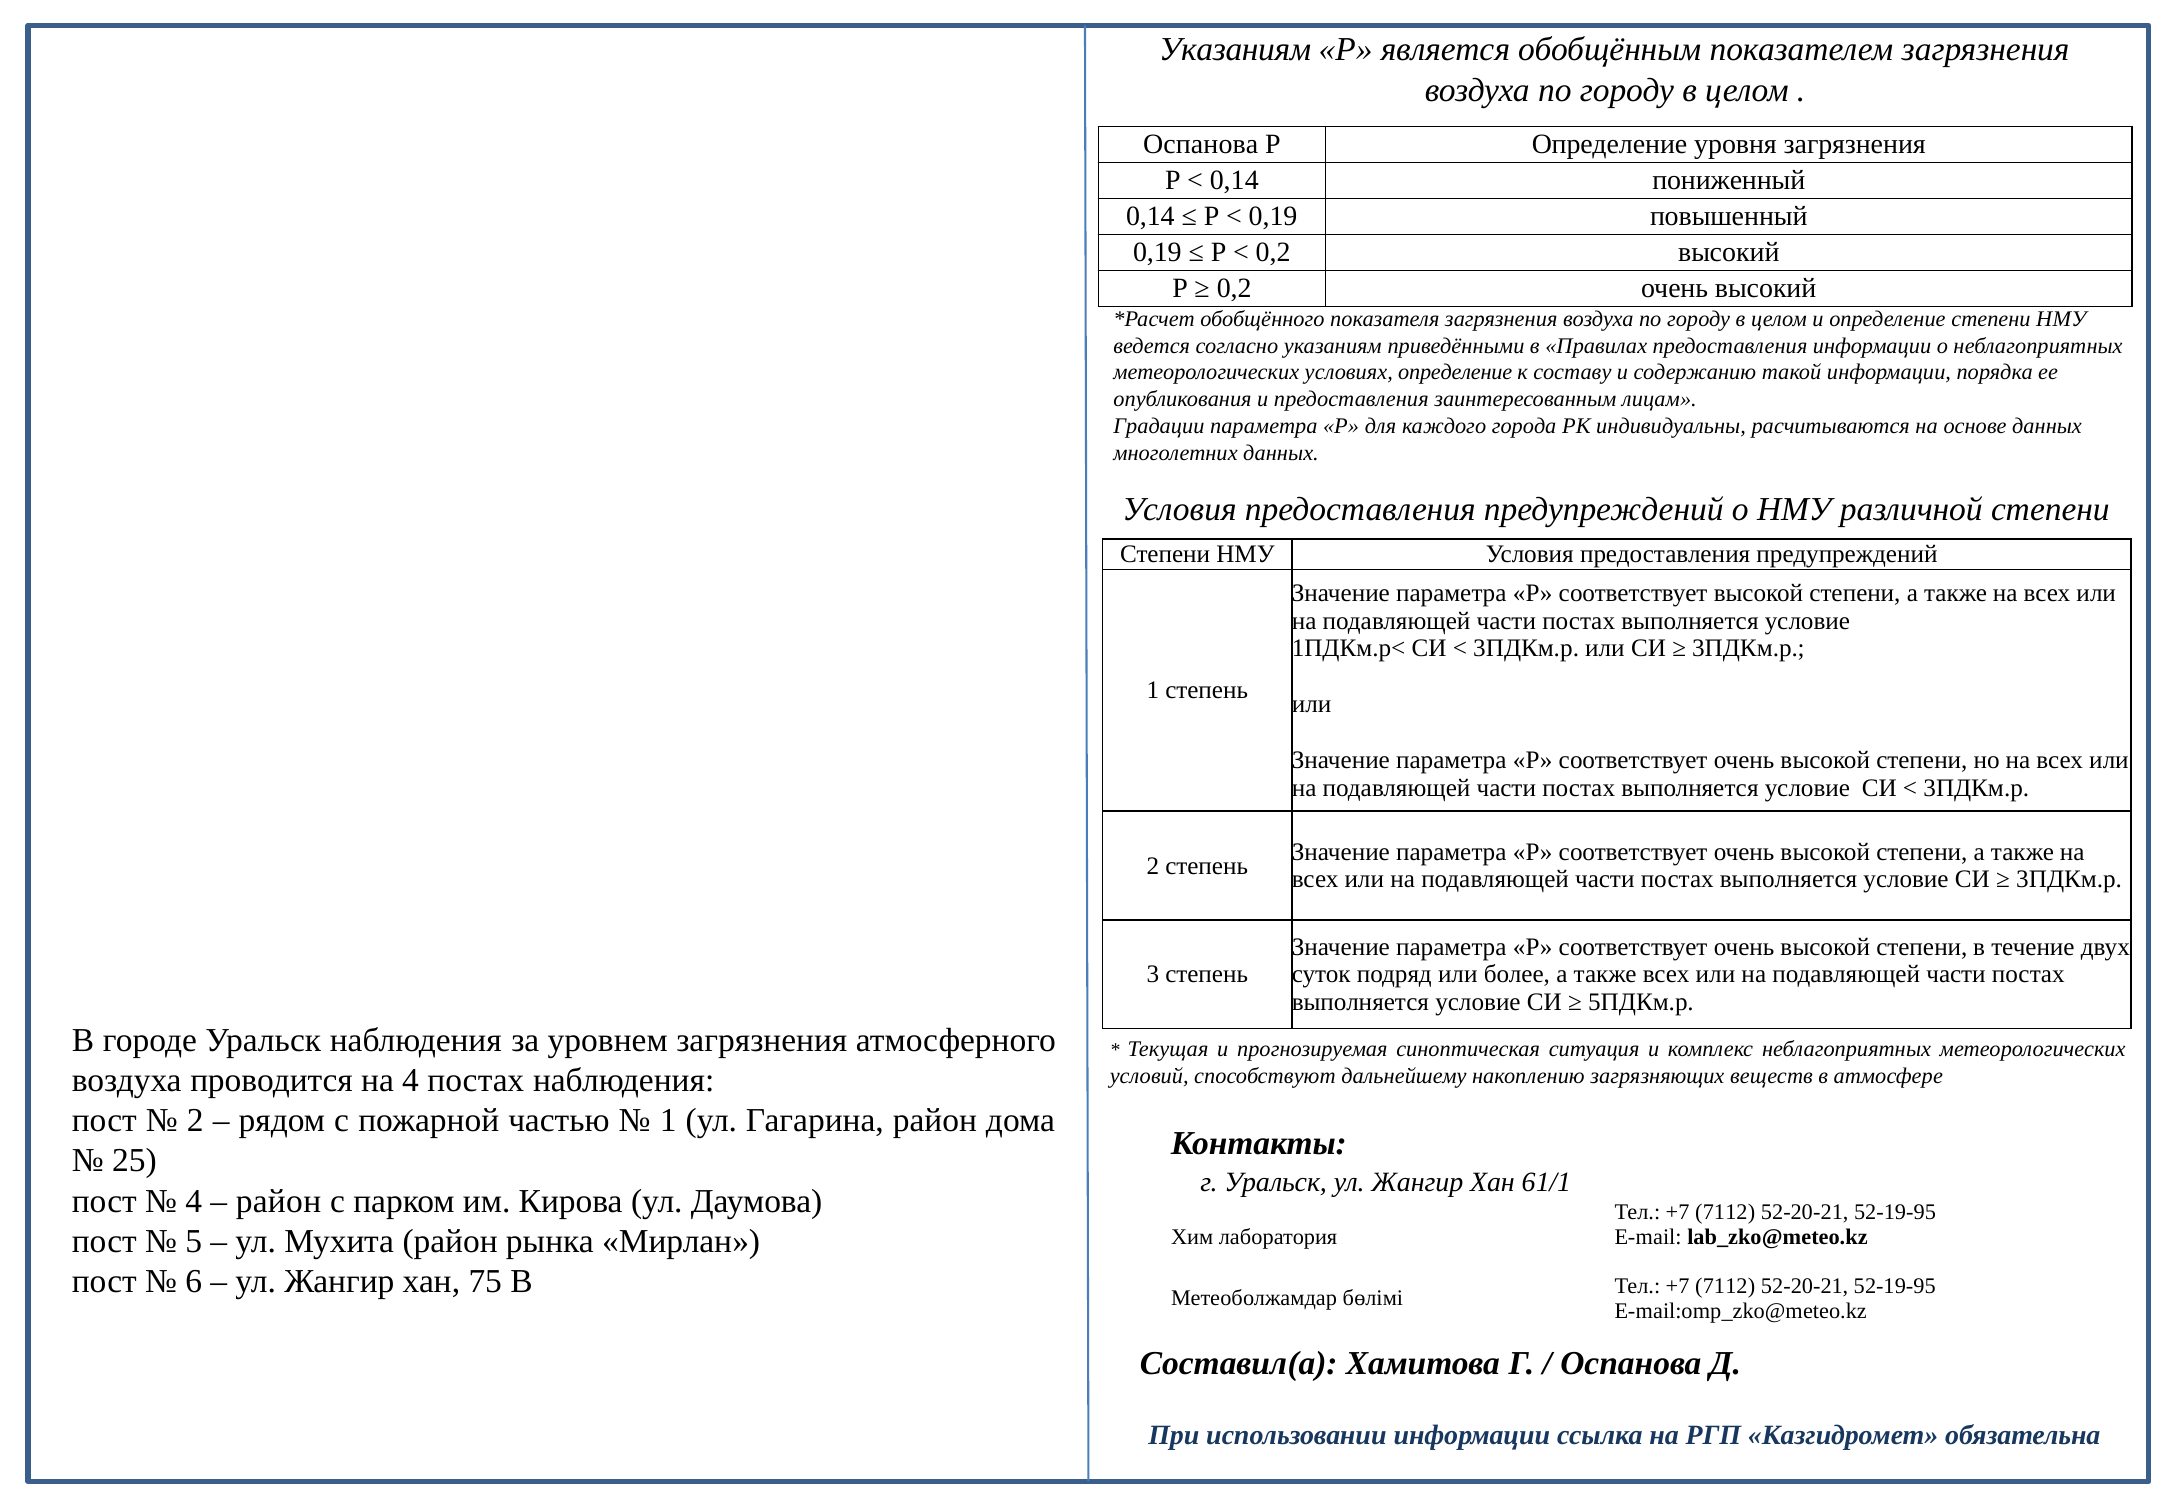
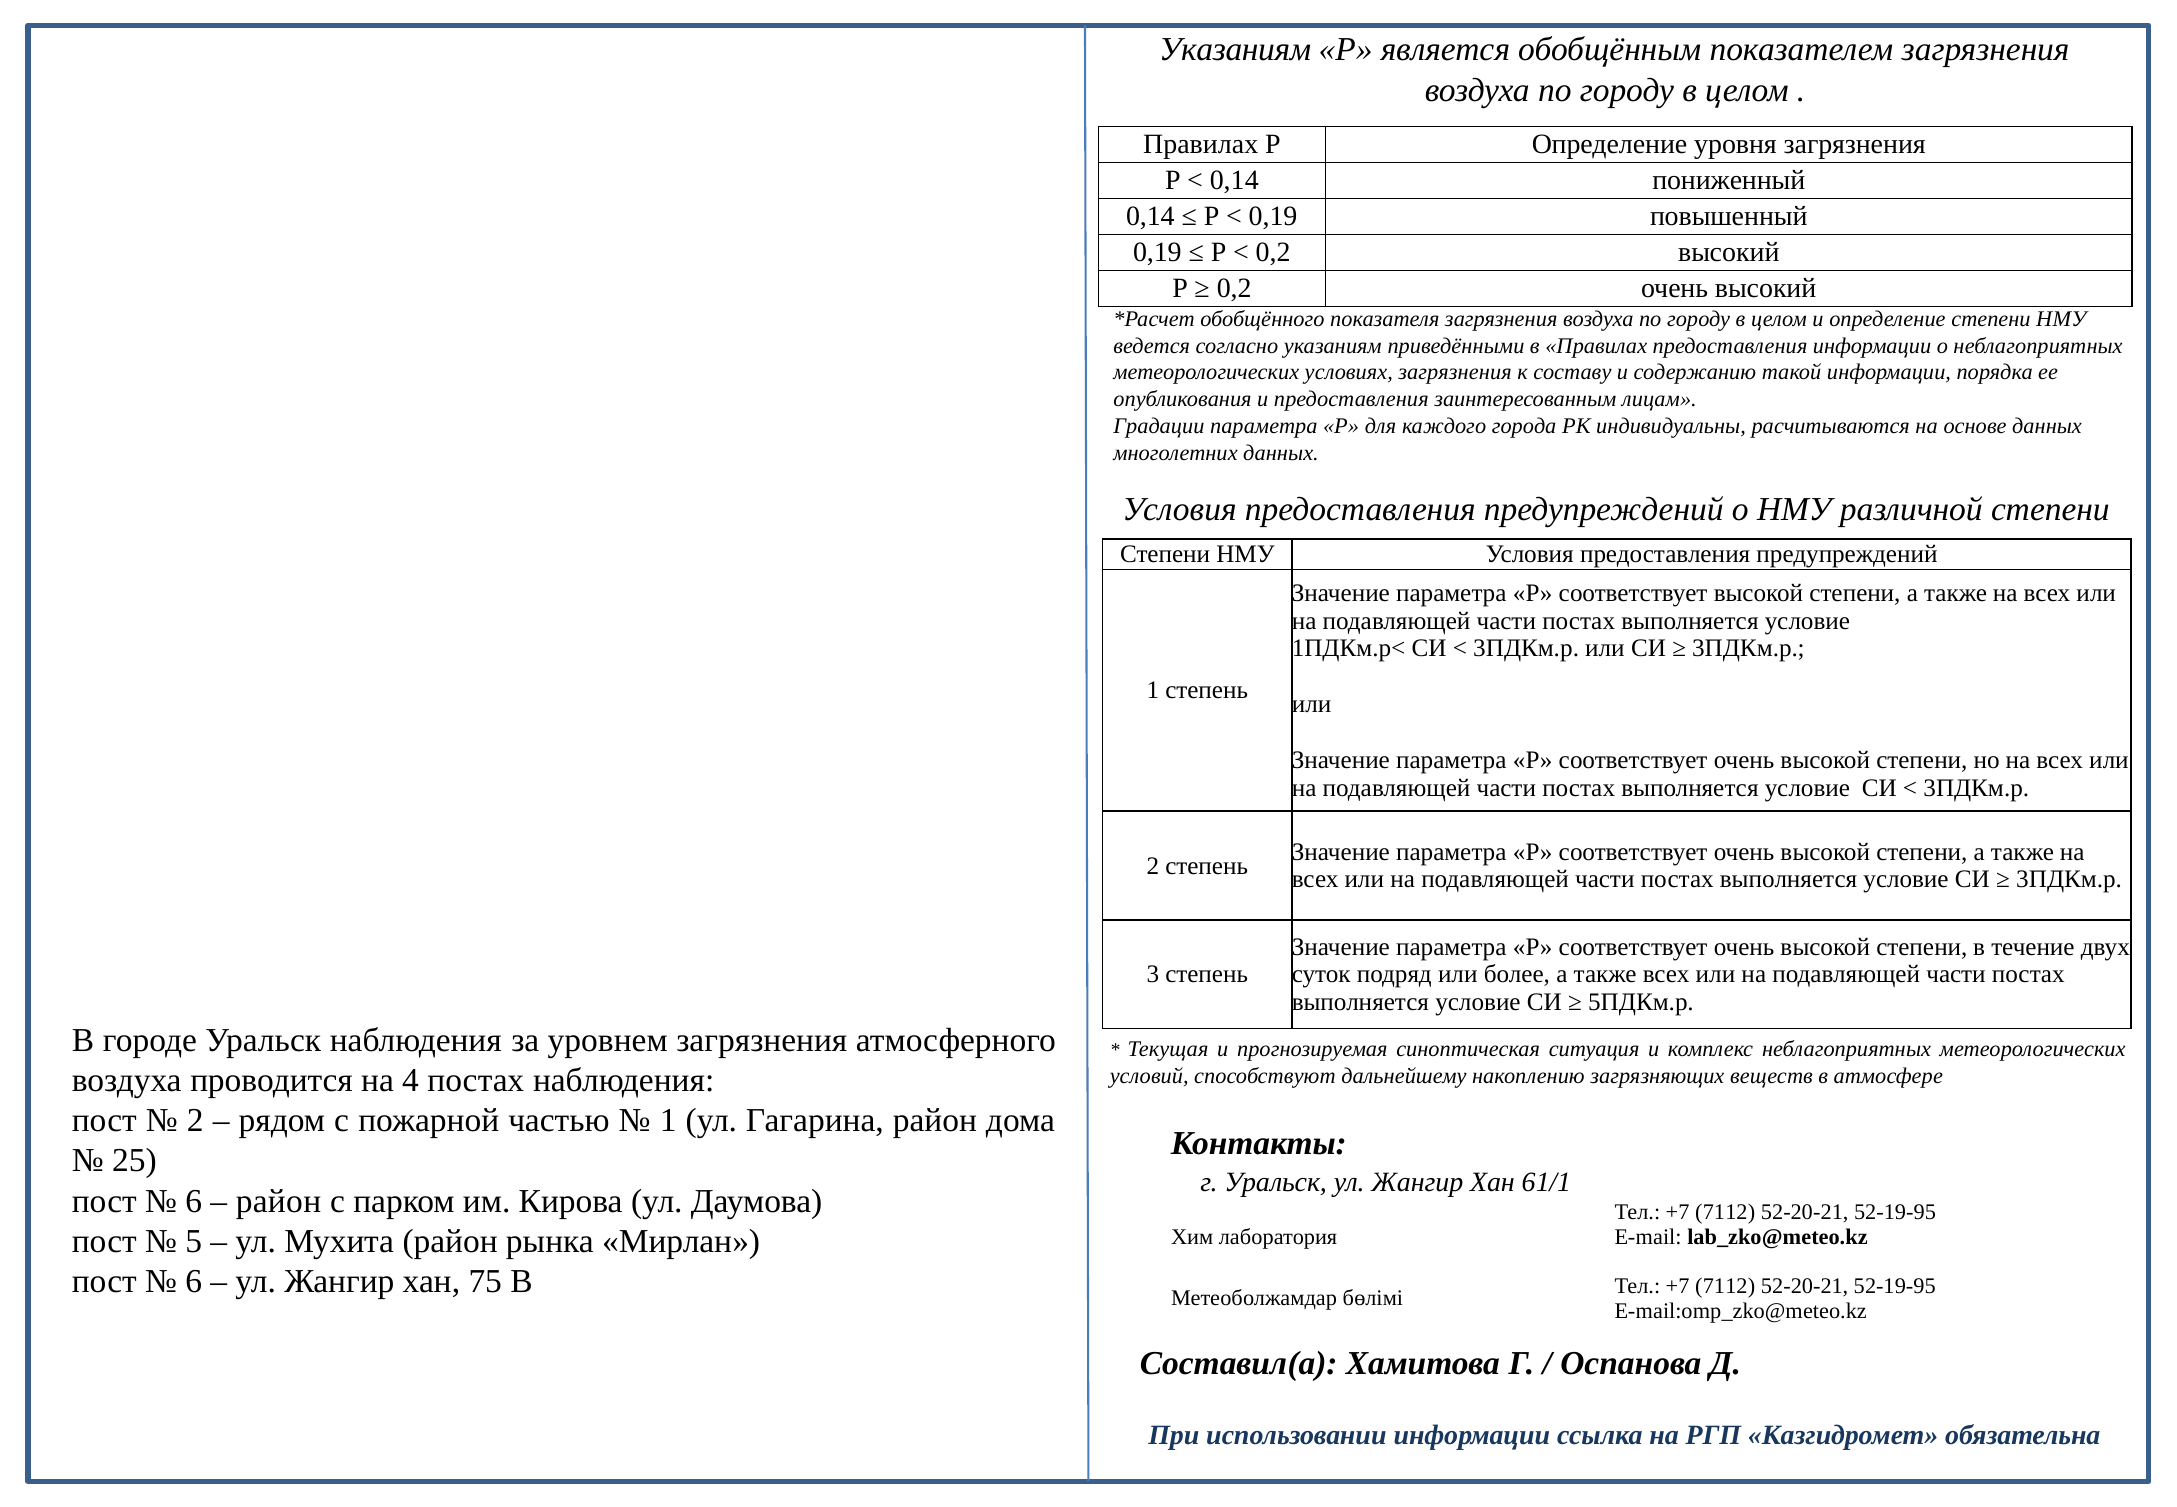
Оспанова at (1201, 144): Оспанова -> Правилах
условиях определение: определение -> загрязнения
4 at (194, 1201): 4 -> 6
